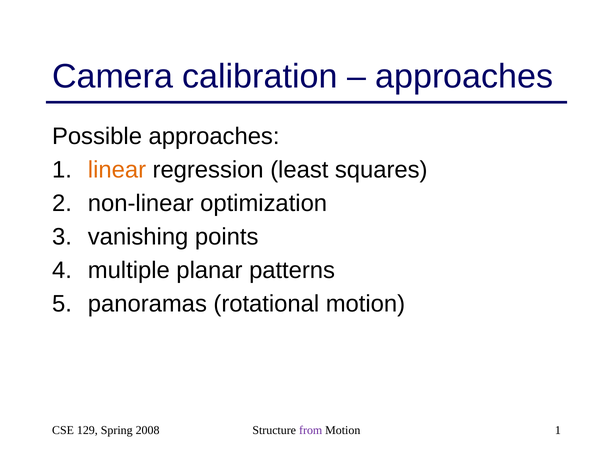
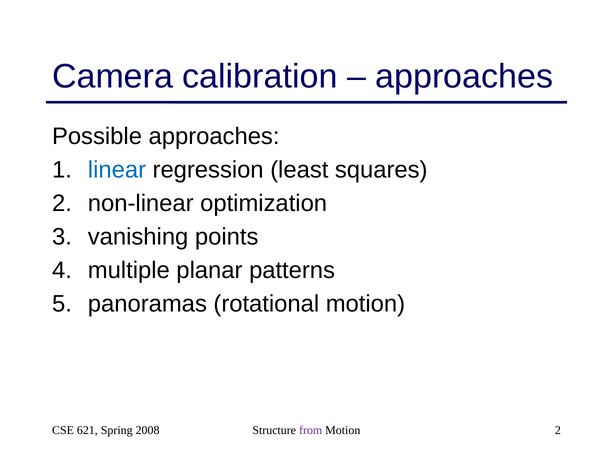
linear colour: orange -> blue
129: 129 -> 621
Motion 1: 1 -> 2
